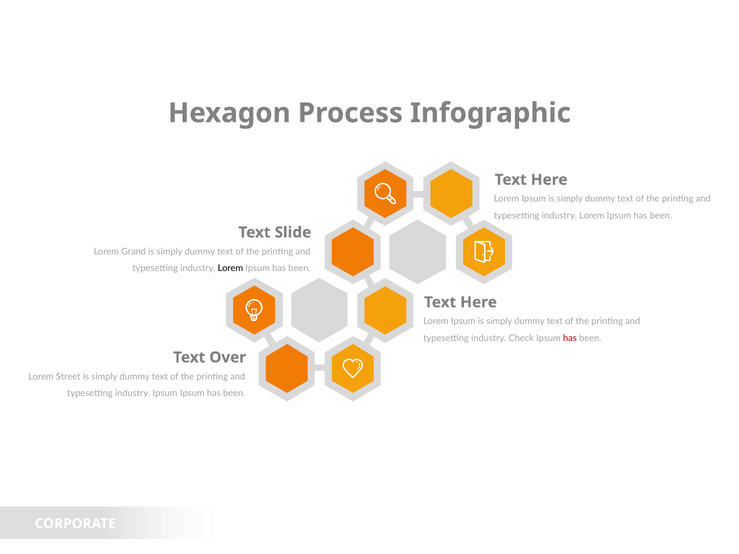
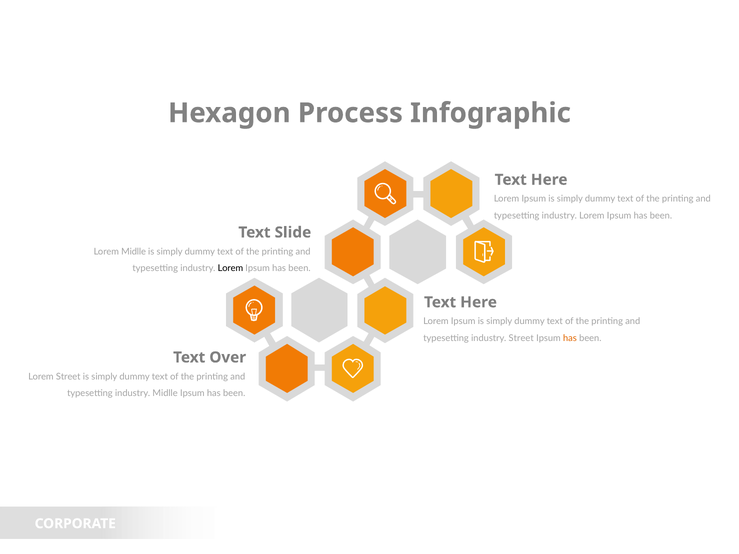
Lorem Grand: Grand -> Midlle
industry Check: Check -> Street
has at (570, 338) colour: red -> orange
industry Ipsum: Ipsum -> Midlle
